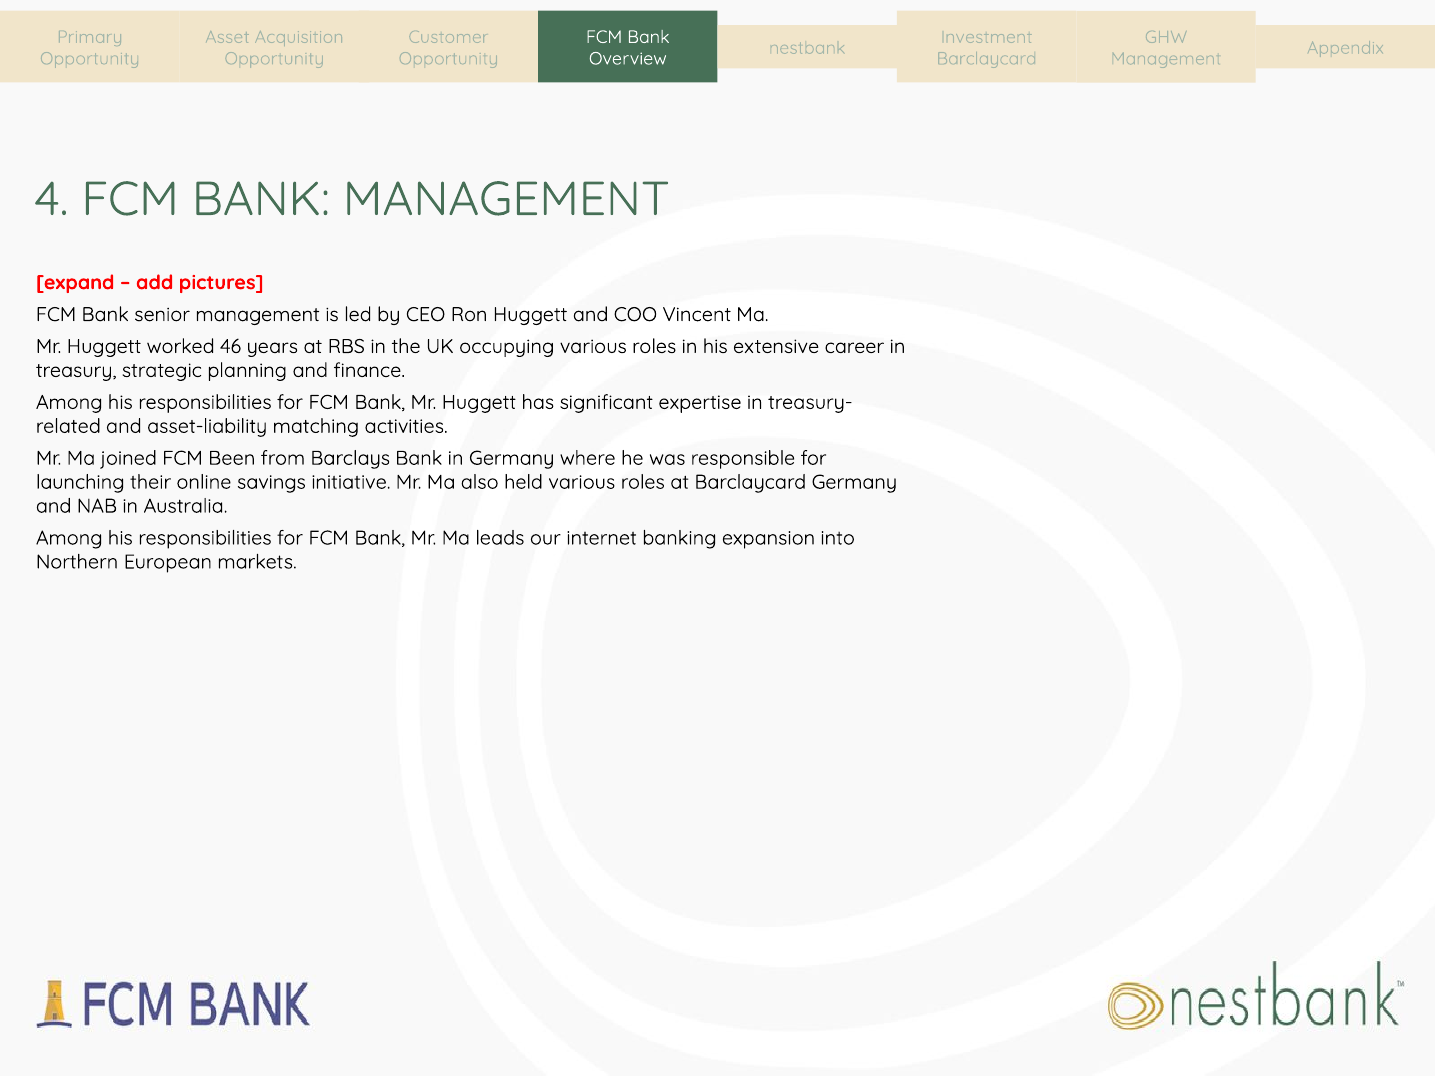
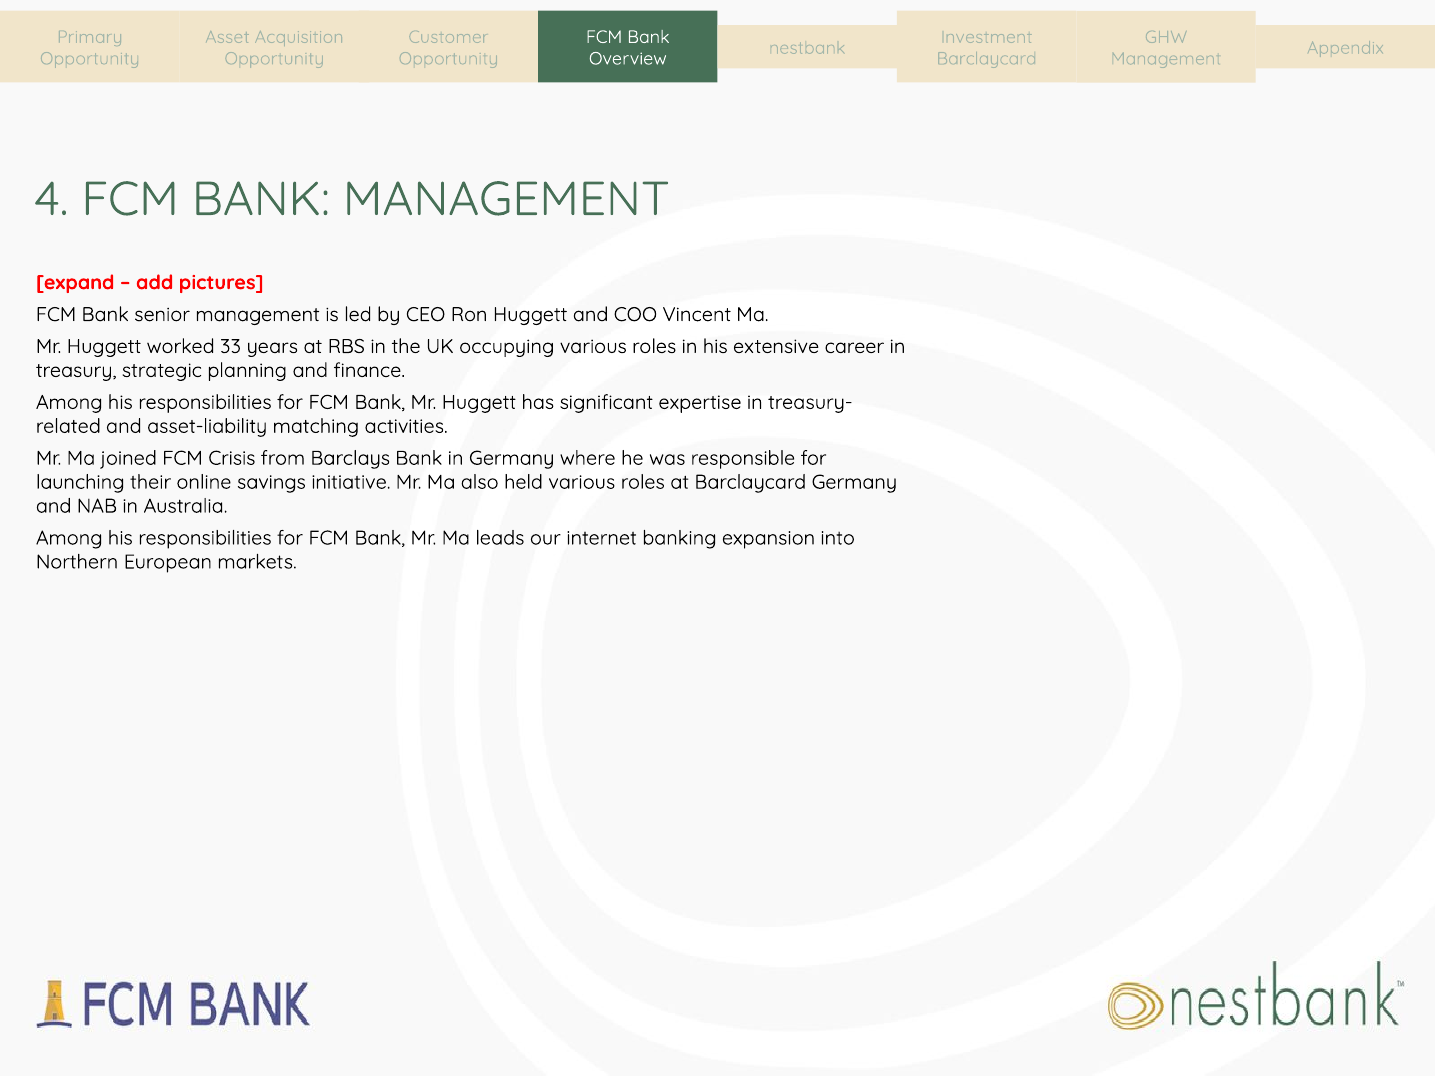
46: 46 -> 33
Been: Been -> Crisis
